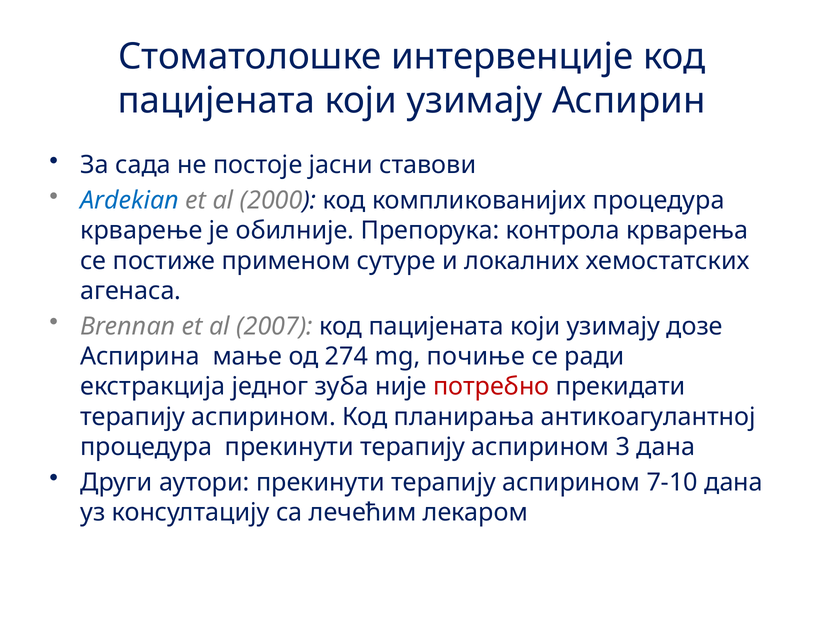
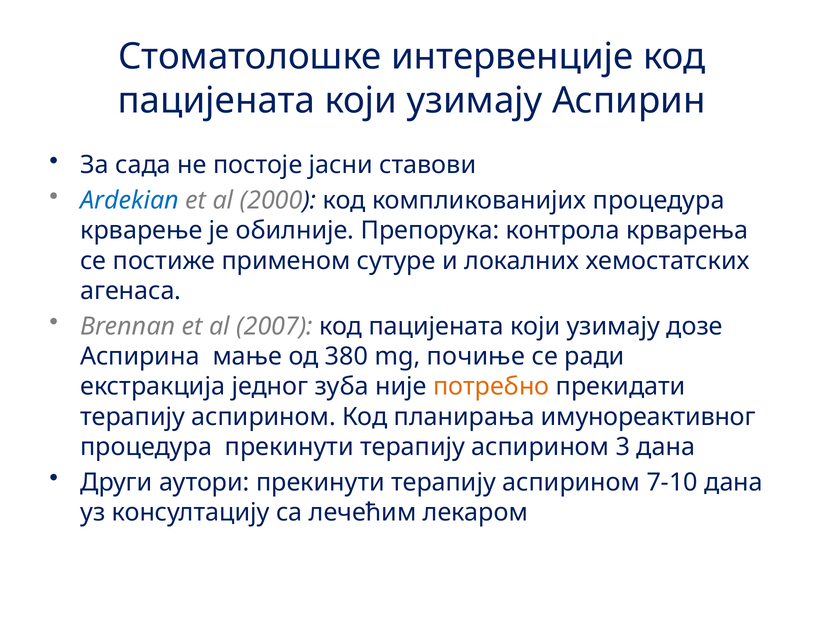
274: 274 -> 380
потребно colour: red -> orange
антикоагулантној: антикоагулантној -> имунореактивног
